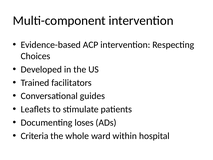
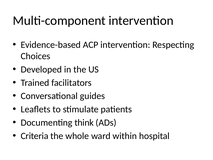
loses: loses -> think
